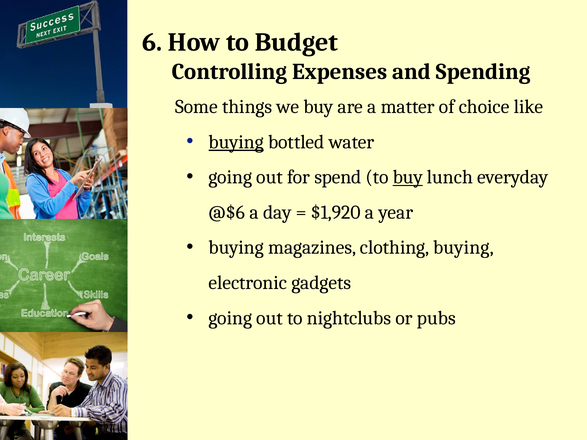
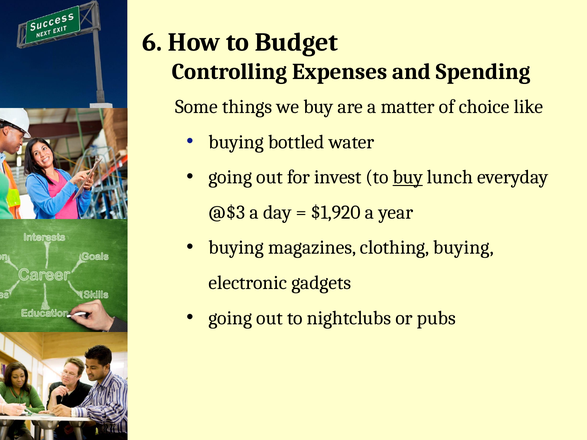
buying at (236, 142) underline: present -> none
spend: spend -> invest
@$6: @$6 -> @$3
